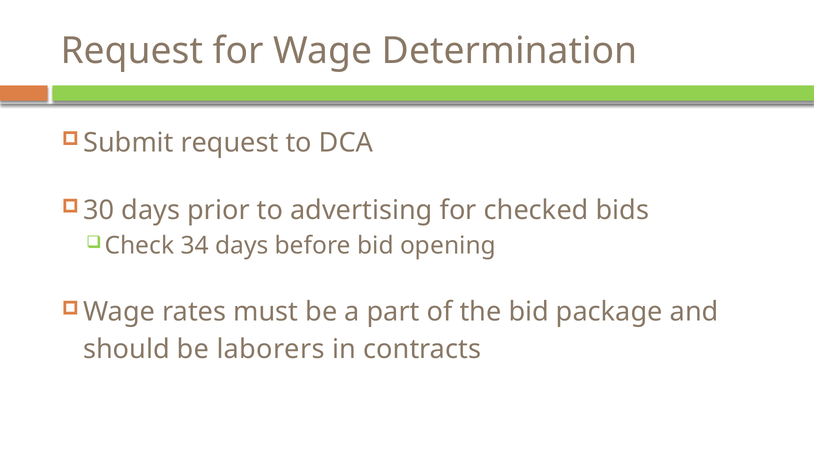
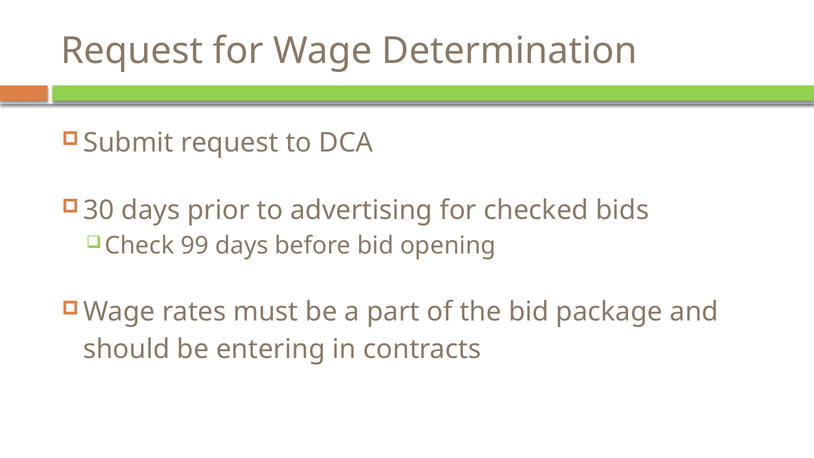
34: 34 -> 99
laborers: laborers -> entering
